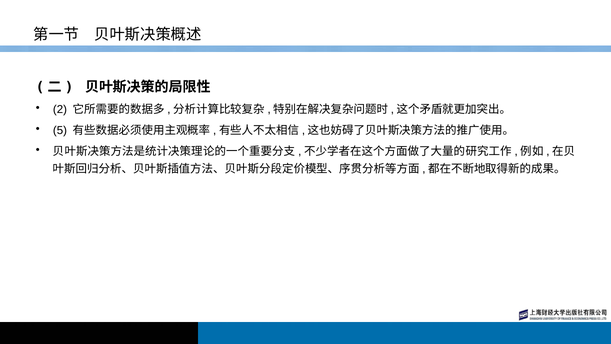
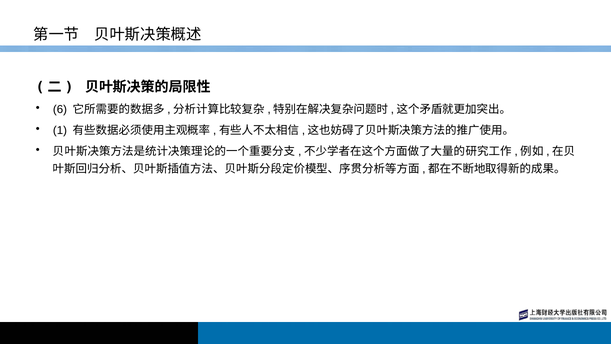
2: 2 -> 6
5: 5 -> 1
